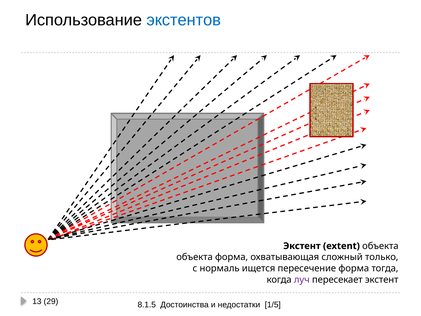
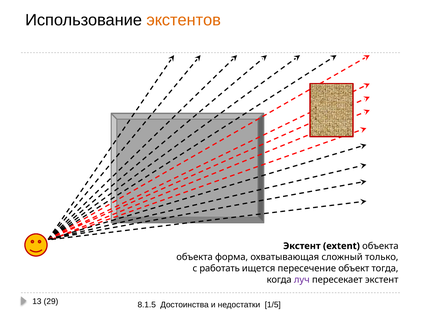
экстентов colour: blue -> orange
нормаль: нормаль -> работать
пересечение форма: форма -> объект
